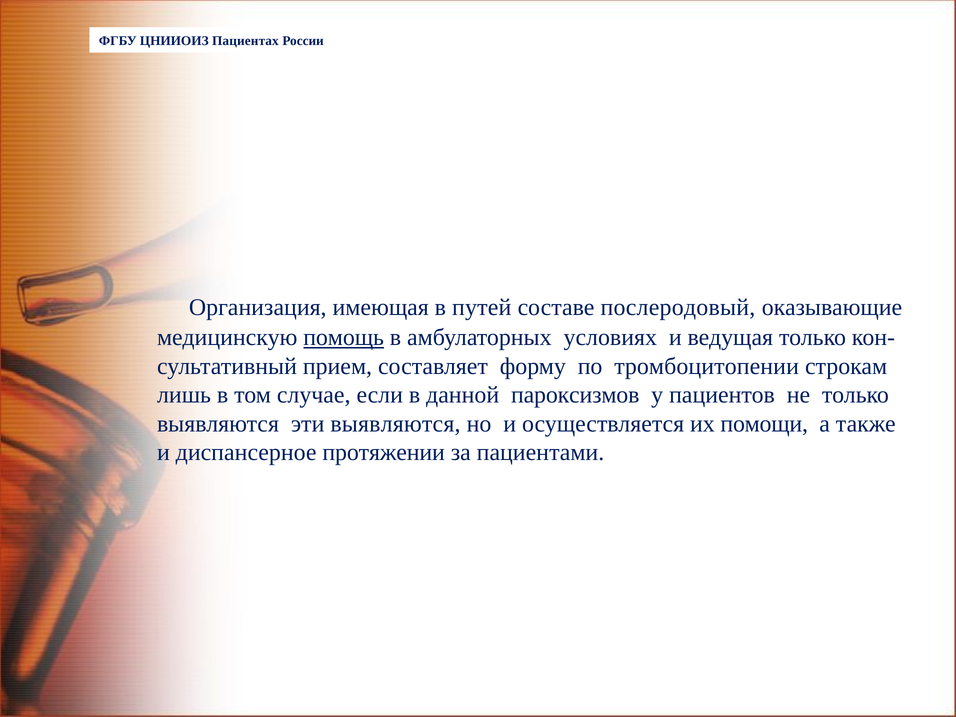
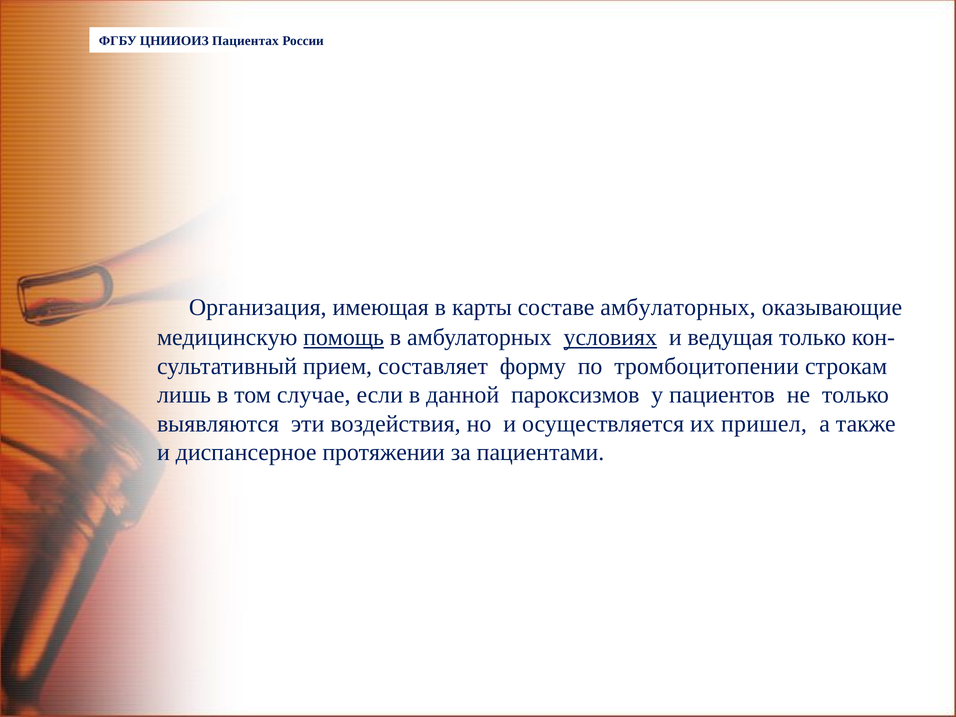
путей: путей -> карты
составе послеродовый: послеродовый -> амбулаторных
условиях underline: none -> present
эти выявляются: выявляются -> воздействия
помощи: помощи -> пришел
